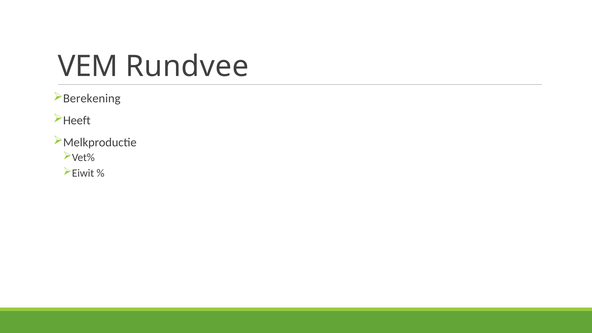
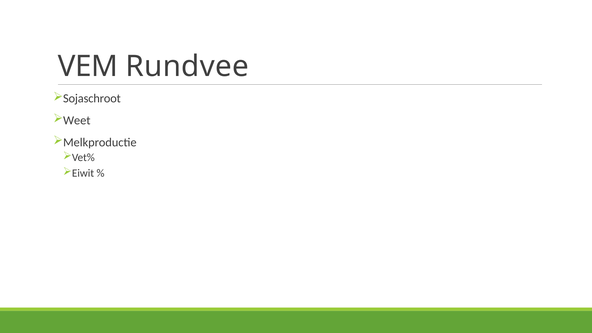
Berekening: Berekening -> Sojaschroot
Heeft: Heeft -> Weet
